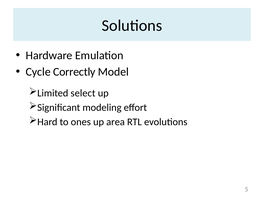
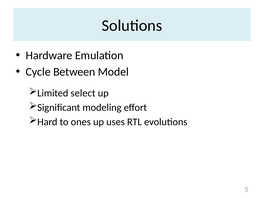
Correctly: Correctly -> Between
area: area -> uses
